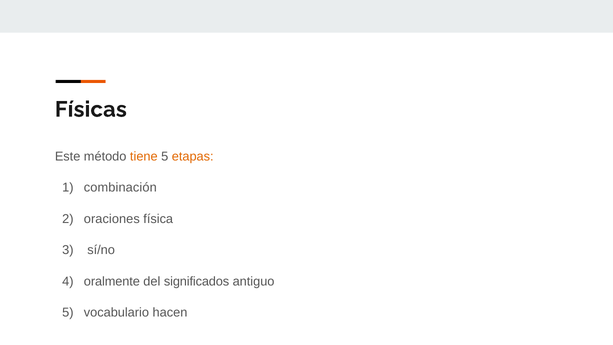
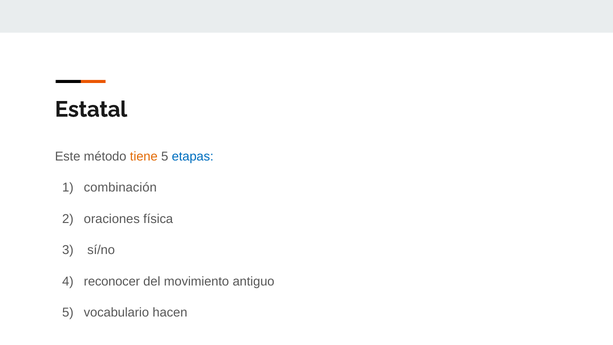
Físicas: Físicas -> Estatal
etapas colour: orange -> blue
oralmente: oralmente -> reconocer
significados: significados -> movimiento
